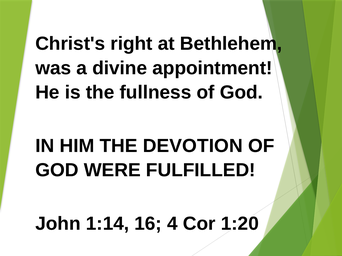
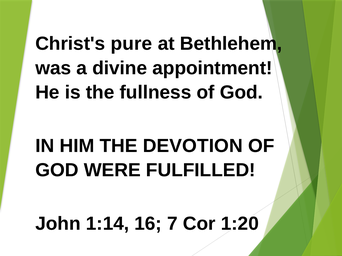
right: right -> pure
4: 4 -> 7
